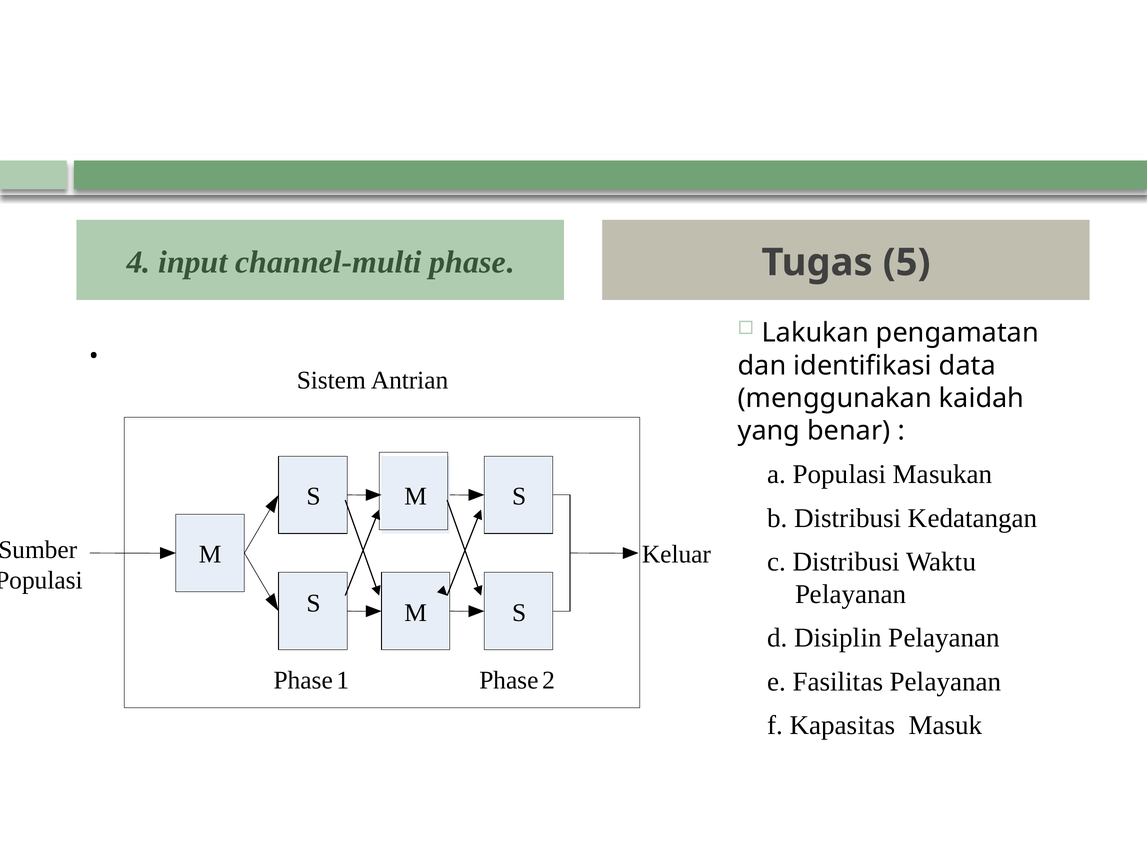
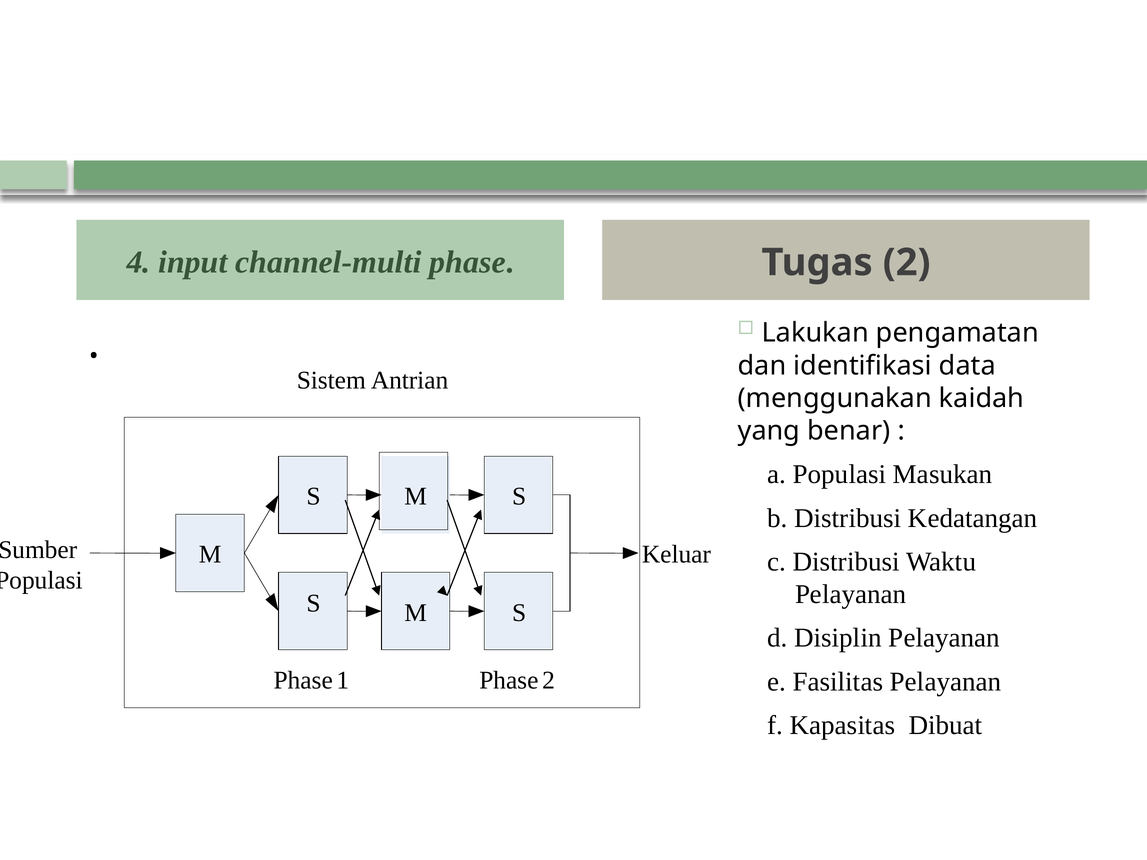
Tugas 5: 5 -> 2
Masuk: Masuk -> Dibuat
